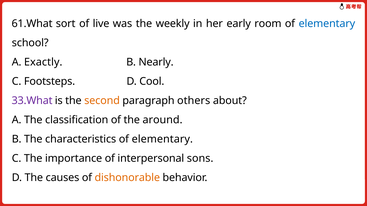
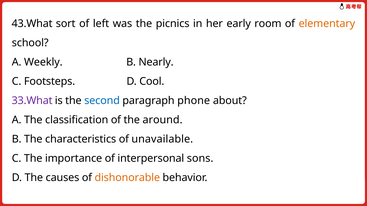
61.What: 61.What -> 43.What
live: live -> left
weekly: weekly -> picnics
elementary at (327, 24) colour: blue -> orange
Exactly: Exactly -> Weekly
second colour: orange -> blue
others: others -> phone
characteristics of elementary: elementary -> unavailable
